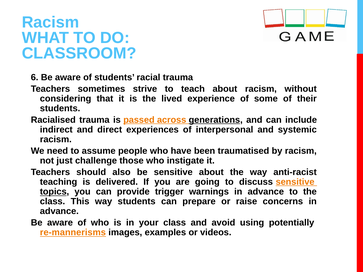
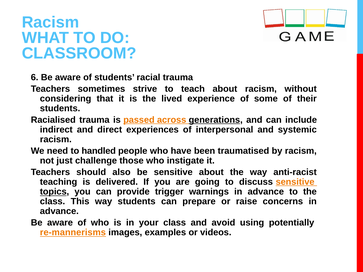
assume: assume -> handled
